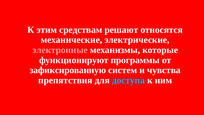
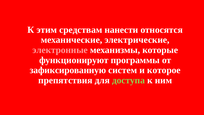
решают: решают -> нанести
чувства: чувства -> которое
доступа colour: light blue -> light green
